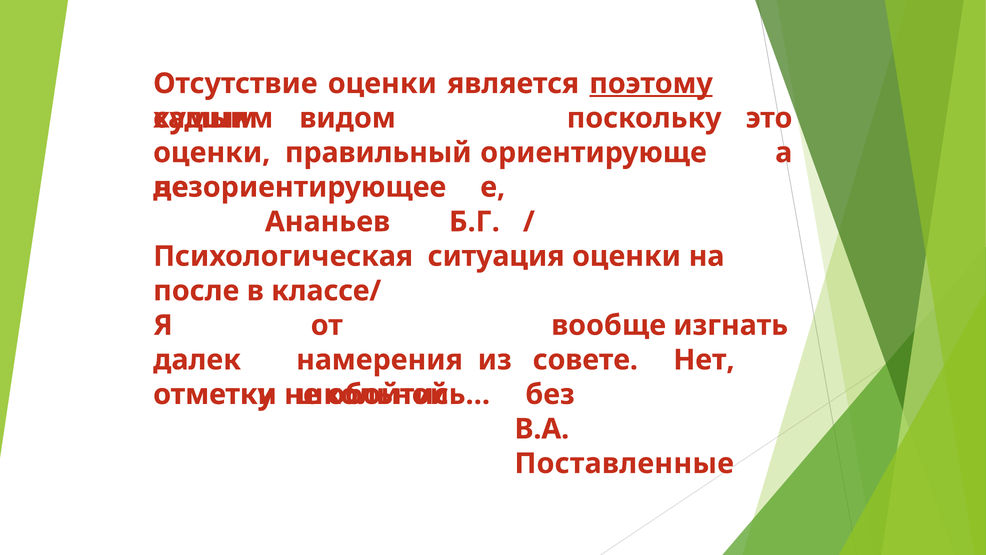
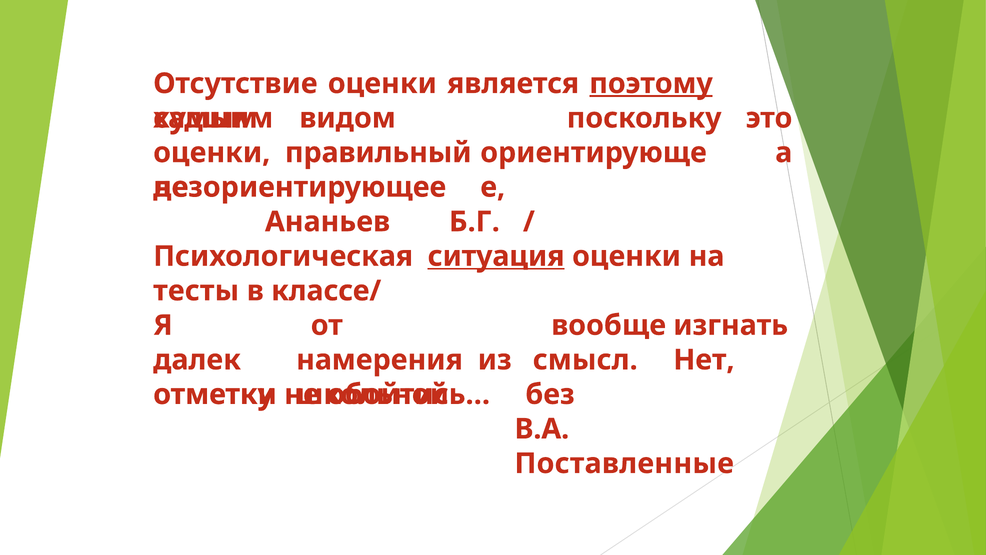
ситуация underline: none -> present
после: после -> тесты
совете: совете -> смысл
